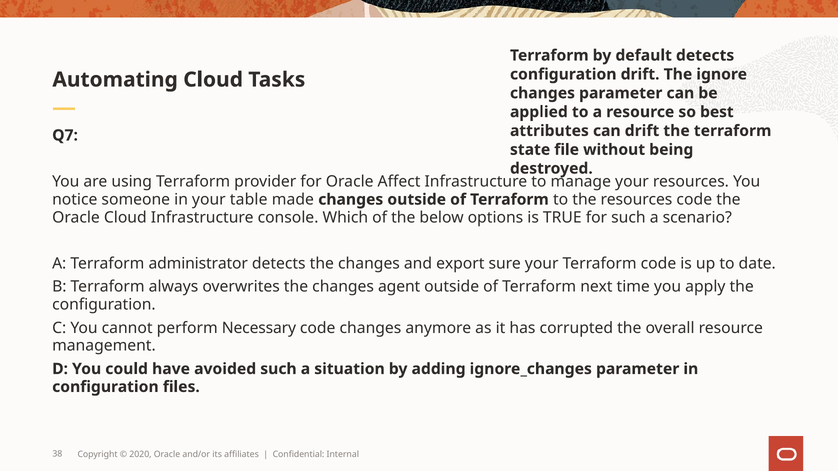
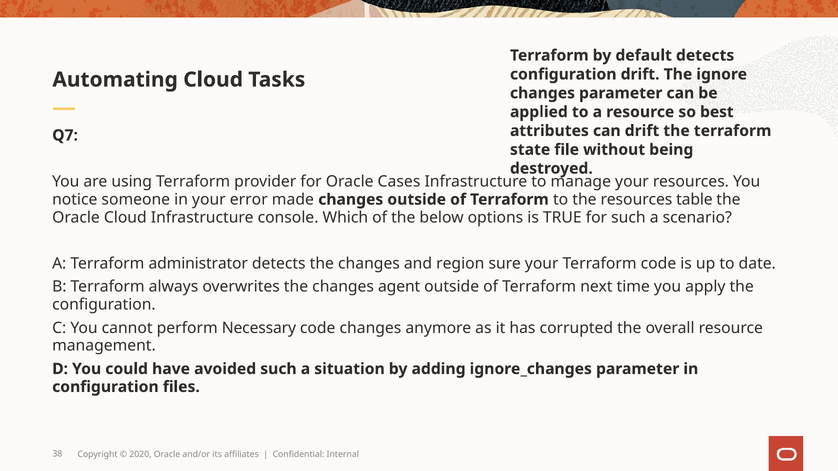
Affect: Affect -> Cases
table: table -> error
resources code: code -> table
export: export -> region
